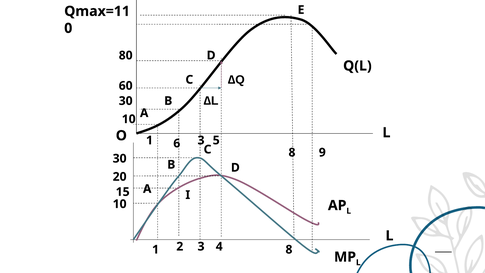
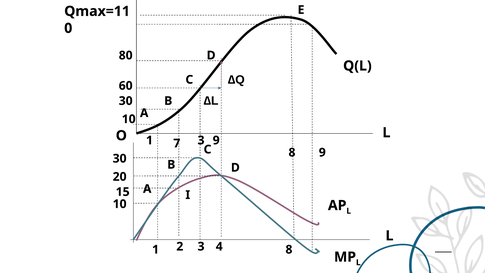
6: 6 -> 7
3 5: 5 -> 9
